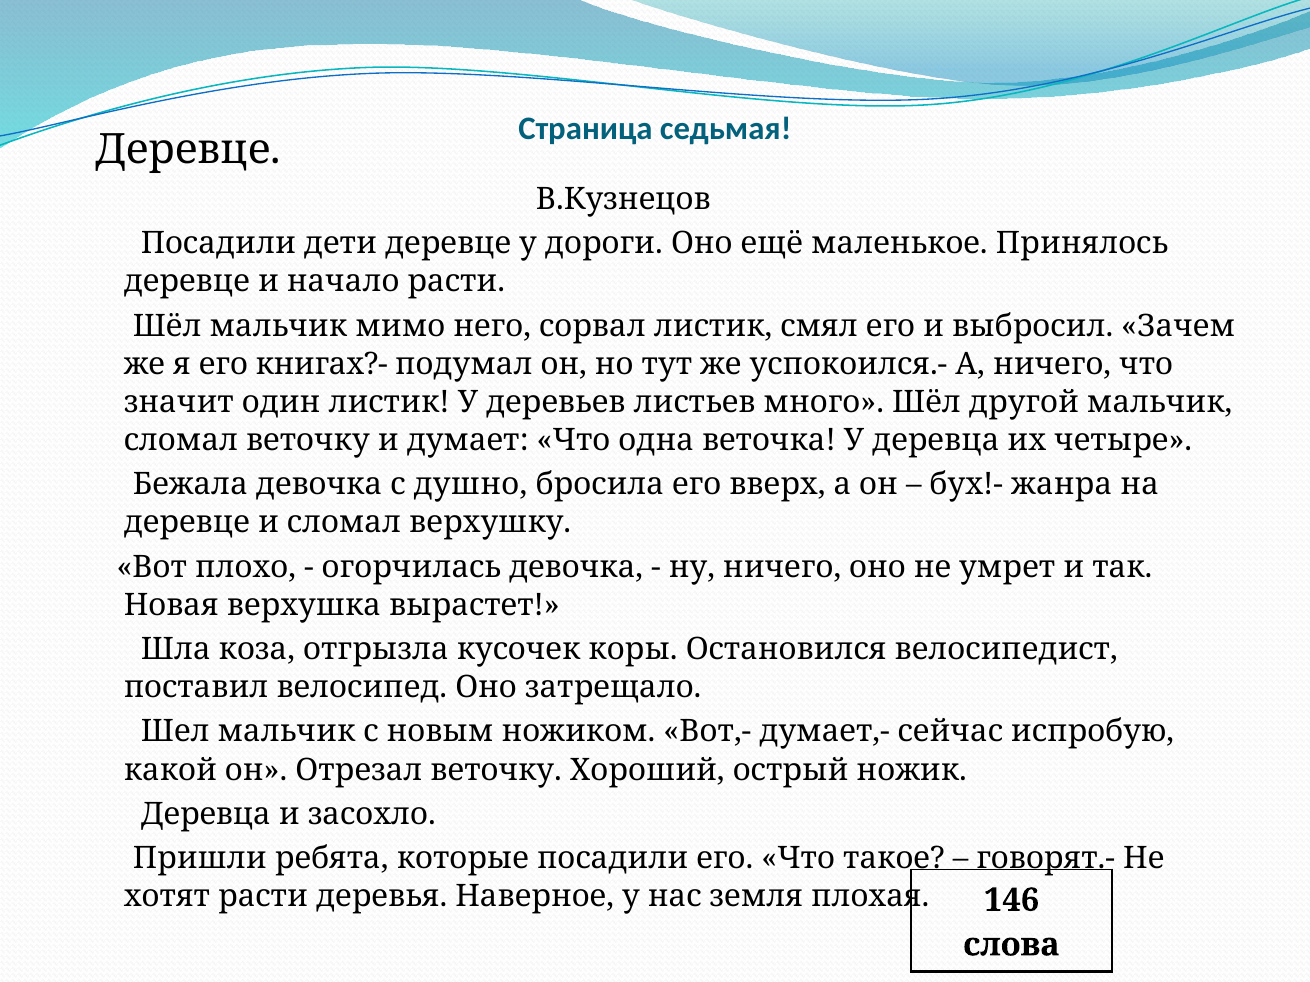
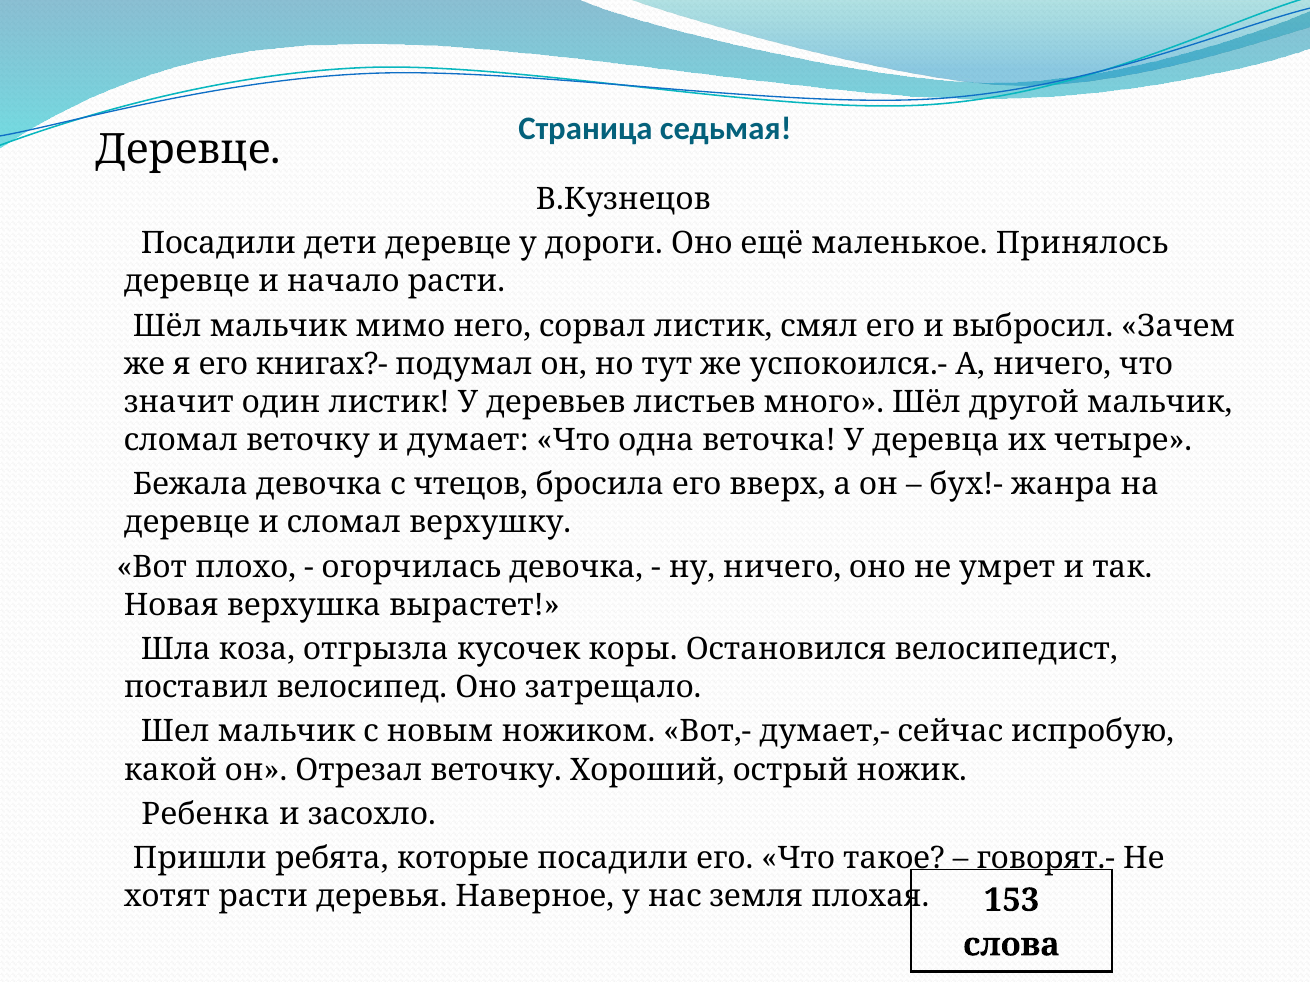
душно: душно -> чтецов
Деревца at (206, 815): Деревца -> Ребенка
146: 146 -> 153
